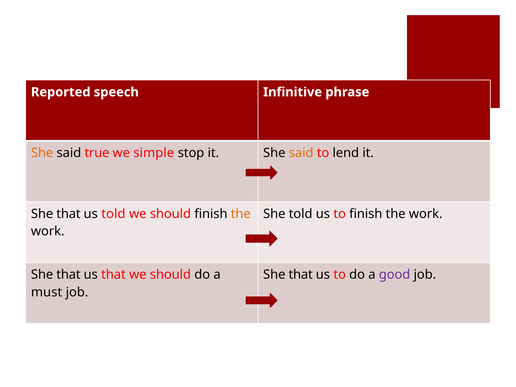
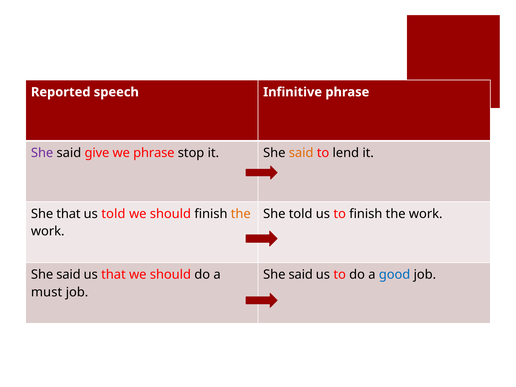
She at (42, 153) colour: orange -> purple
true: true -> give
we simple: simple -> phrase
that at (68, 275): that -> said
that at (301, 275): that -> said
good colour: purple -> blue
